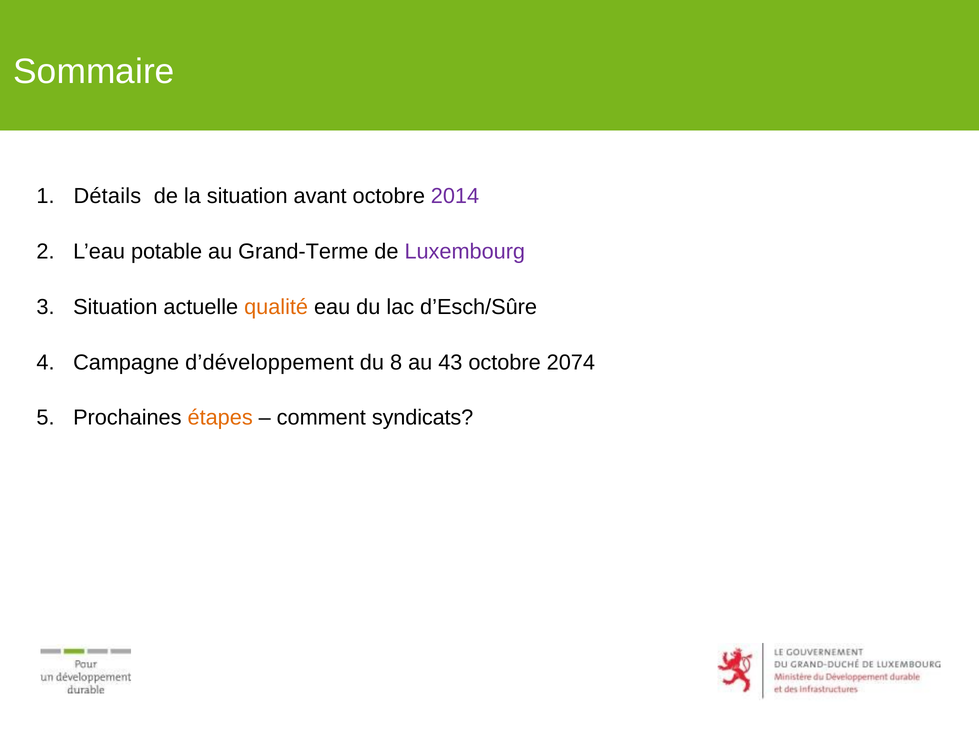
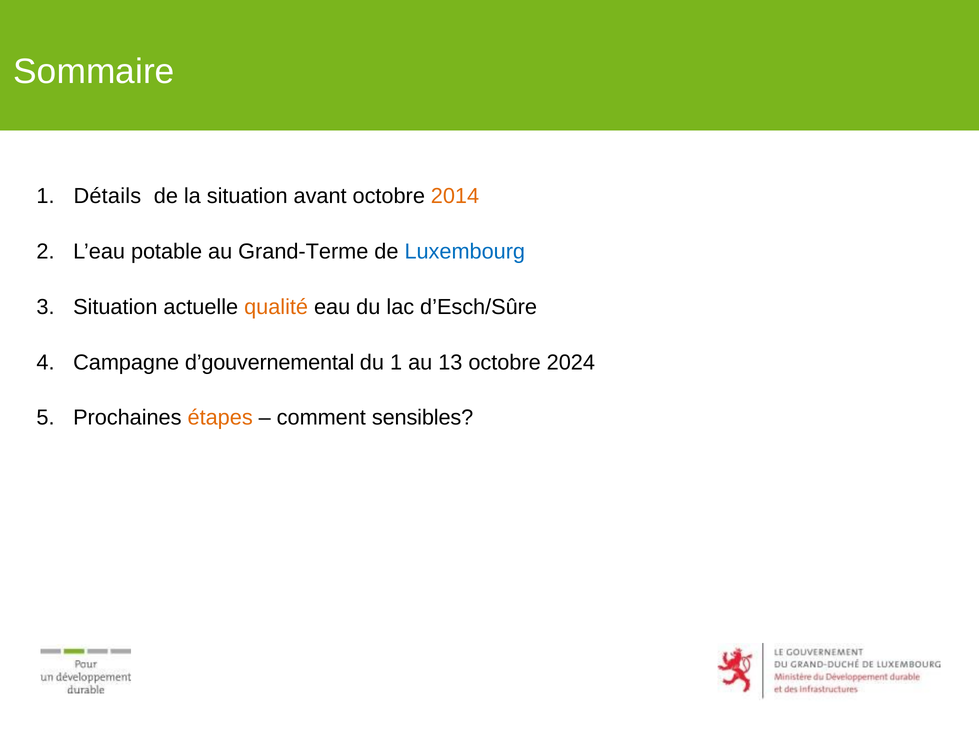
2014 colour: purple -> orange
Luxembourg colour: purple -> blue
d’développement: d’développement -> d’gouvernemental
du 8: 8 -> 1
43: 43 -> 13
2074: 2074 -> 2024
syndicats: syndicats -> sensibles
